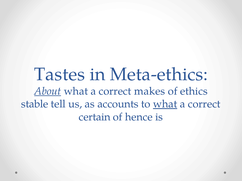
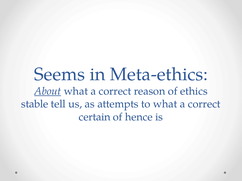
Tastes: Tastes -> Seems
makes: makes -> reason
accounts: accounts -> attempts
what at (165, 104) underline: present -> none
